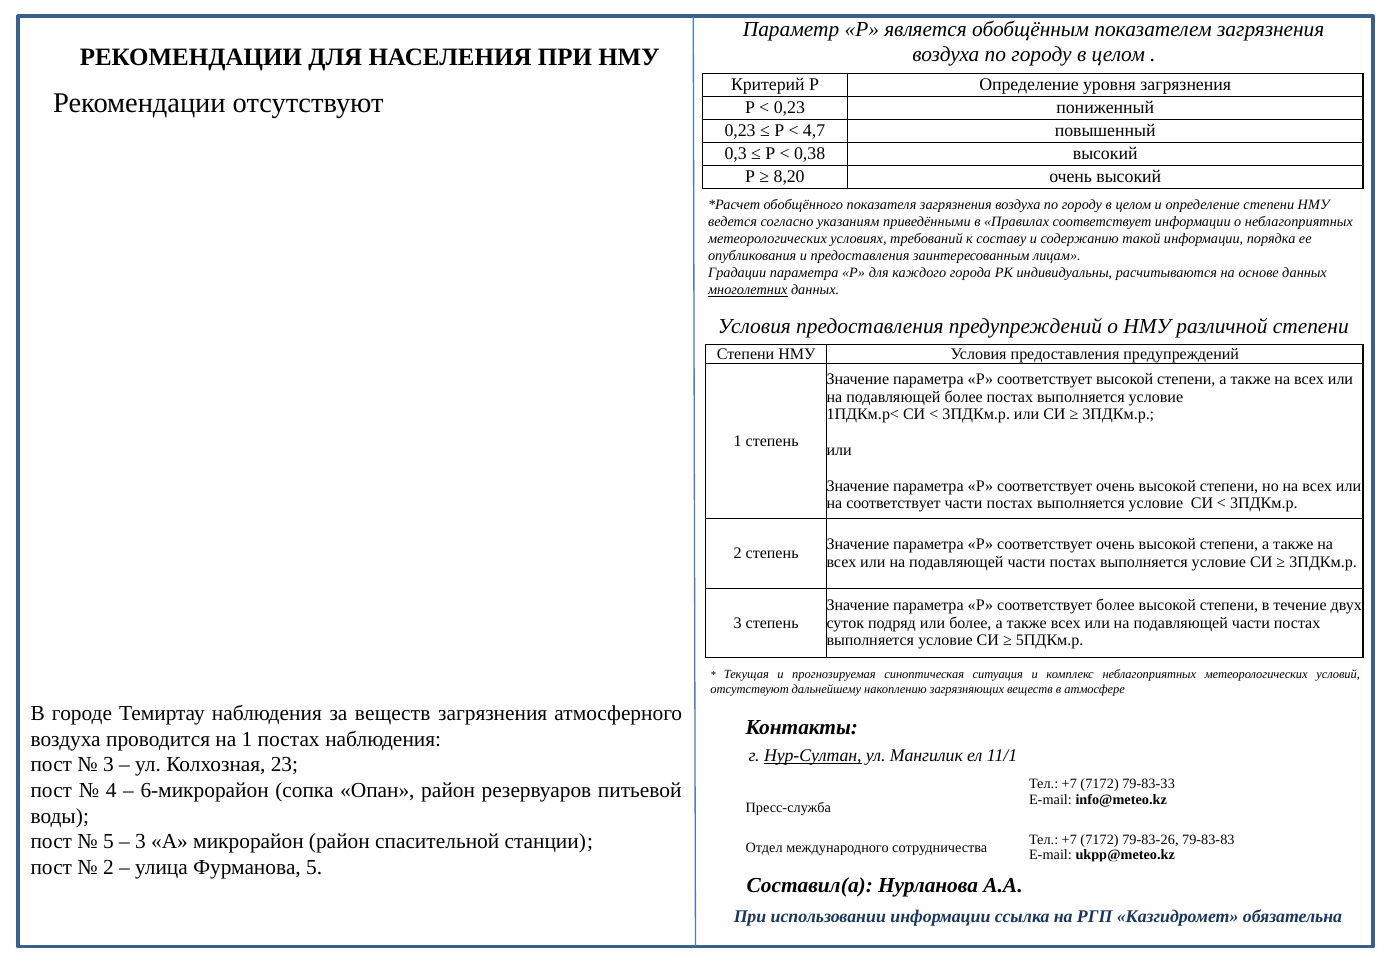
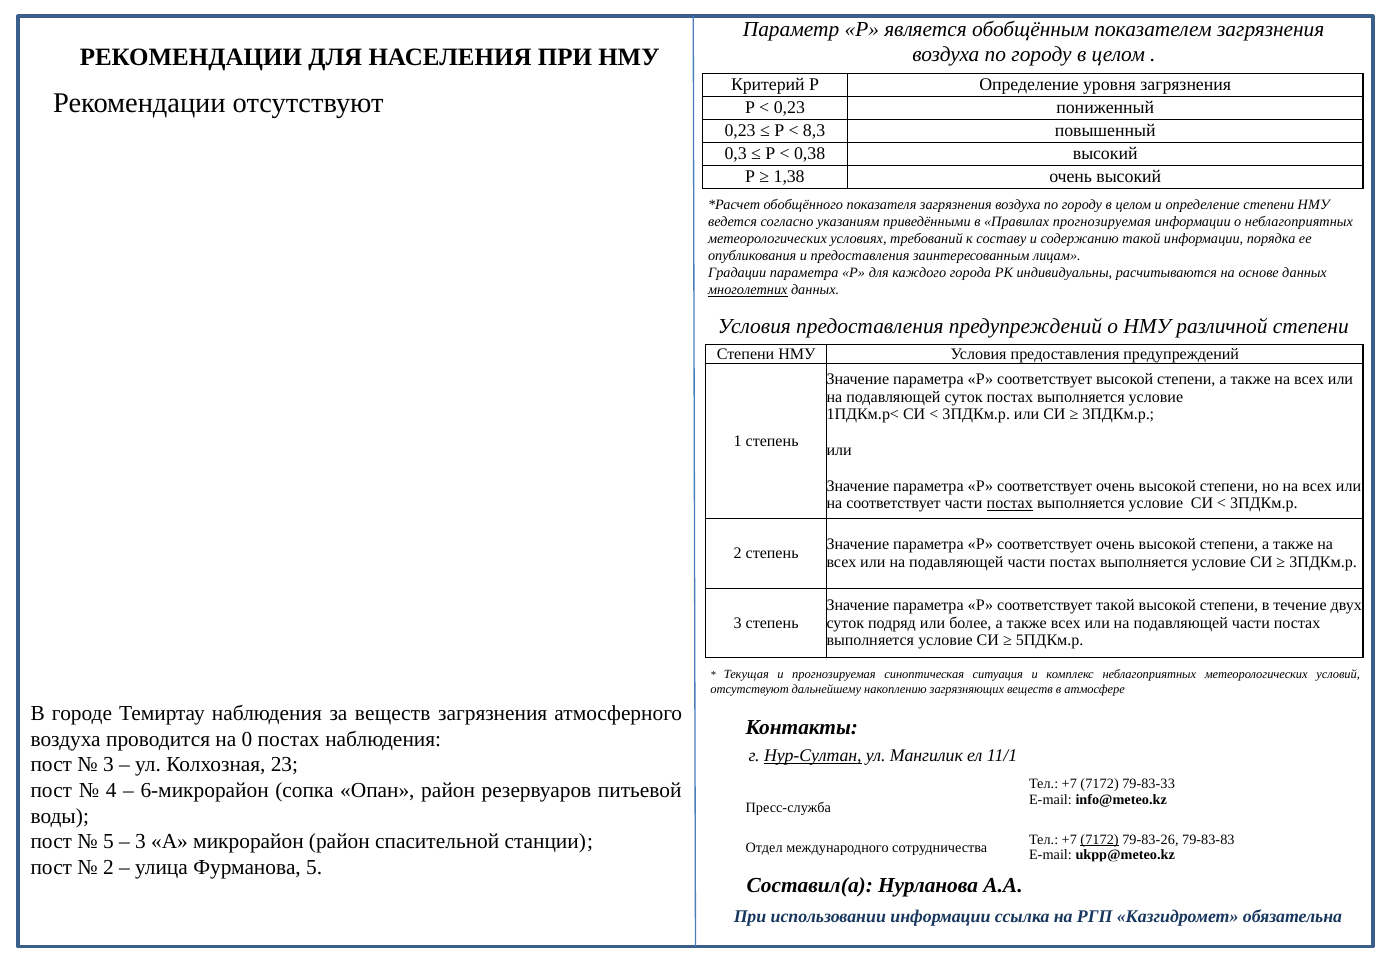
4,7: 4,7 -> 8,3
8,20: 8,20 -> 1,38
Правилах соответствует: соответствует -> прогнозируемая
подавляющей более: более -> суток
постах at (1010, 504) underline: none -> present
соответствует более: более -> такой
на 1: 1 -> 0
7172 at (1100, 839) underline: none -> present
